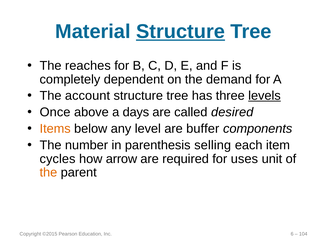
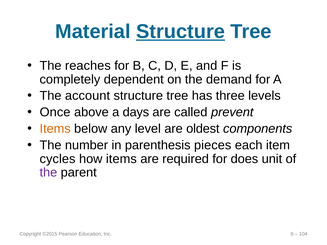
levels underline: present -> none
desired: desired -> prevent
buffer: buffer -> oldest
selling: selling -> pieces
how arrow: arrow -> items
uses: uses -> does
the at (48, 173) colour: orange -> purple
